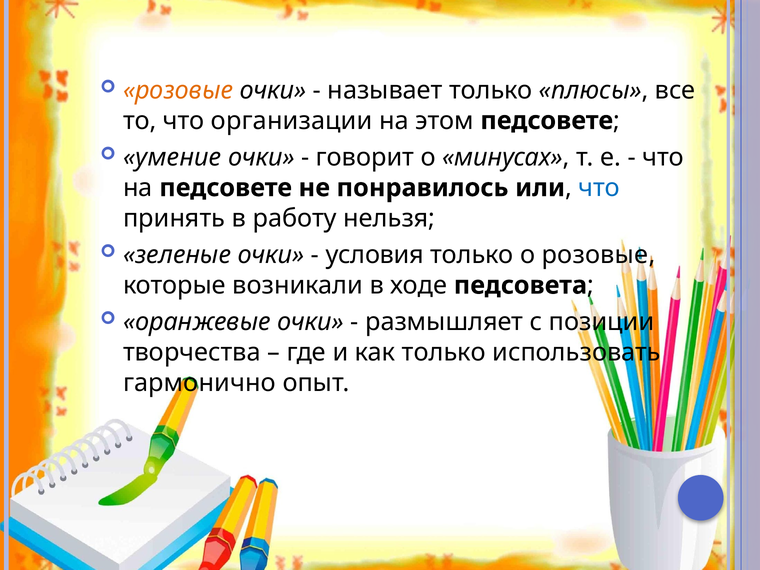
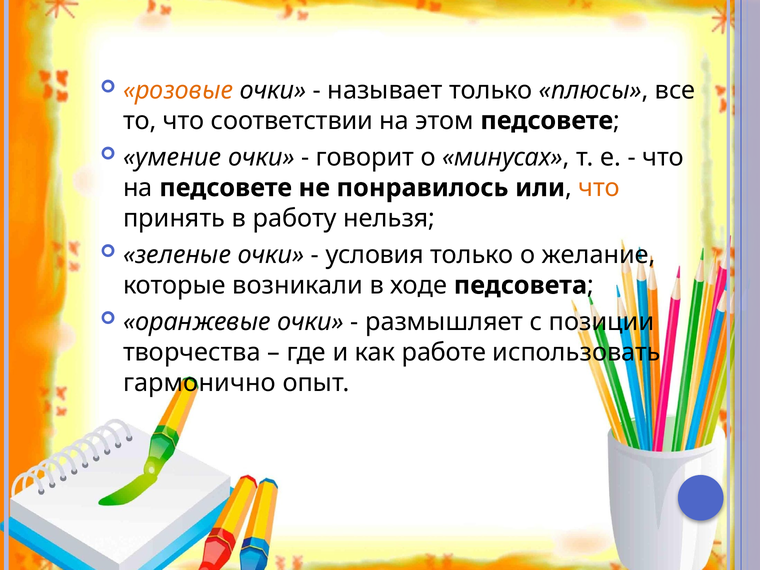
организации: организации -> соответствии
что at (599, 188) colour: blue -> orange
о розовые: розовые -> желание
как только: только -> работе
